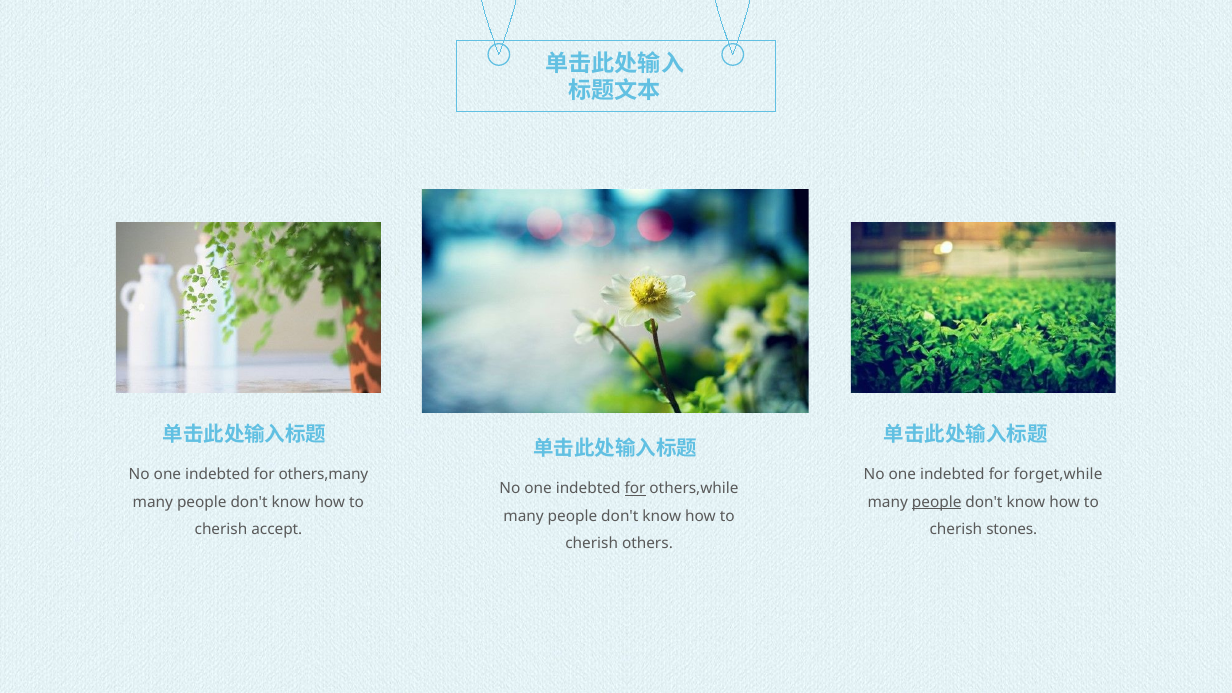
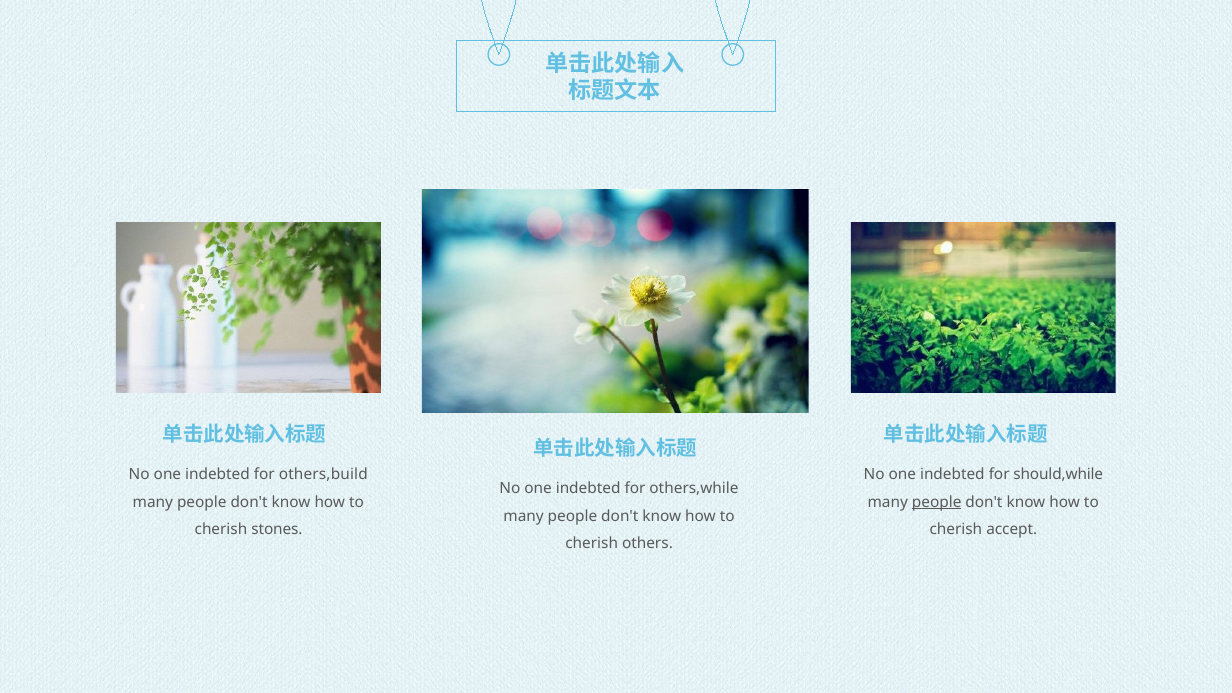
others,many: others,many -> others,build
forget,while: forget,while -> should,while
for at (635, 488) underline: present -> none
accept: accept -> stones
stones: stones -> accept
